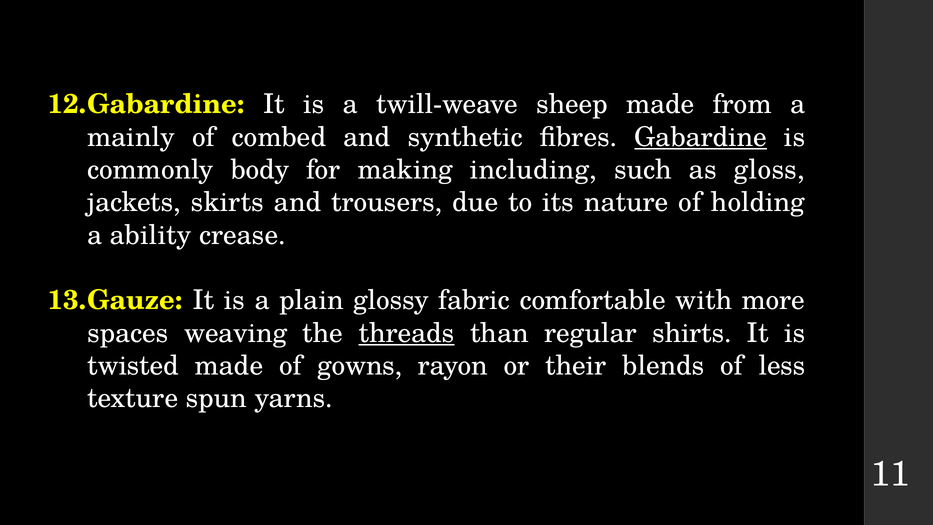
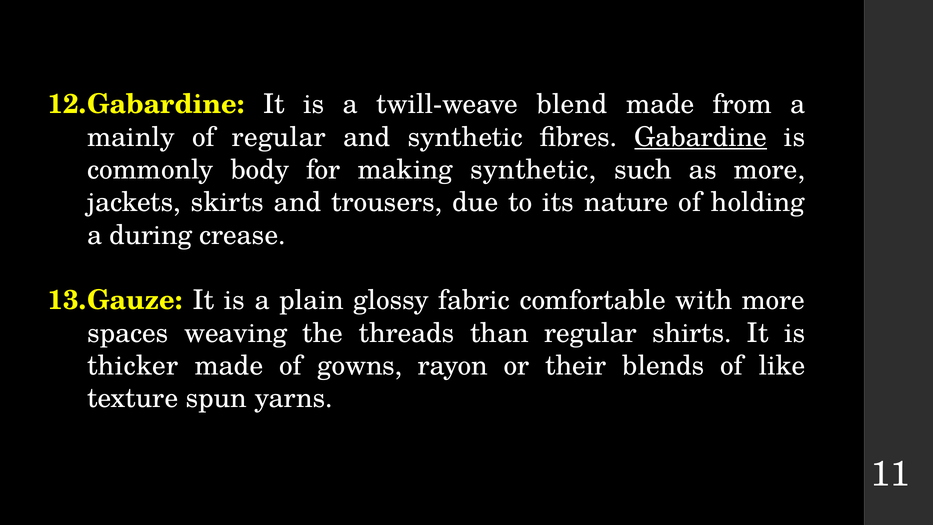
sheep: sheep -> blend
of combed: combed -> regular
making including: including -> synthetic
as gloss: gloss -> more
ability: ability -> during
threads underline: present -> none
twisted: twisted -> thicker
less: less -> like
